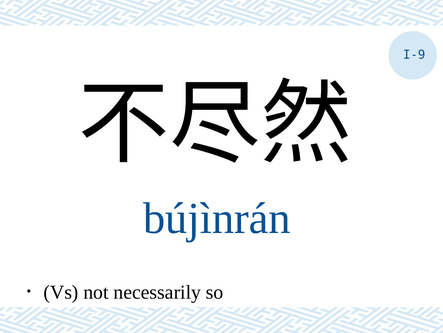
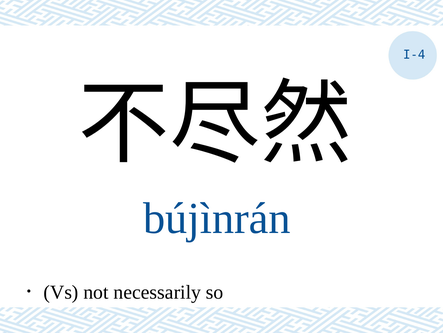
I-9: I-9 -> I-4
